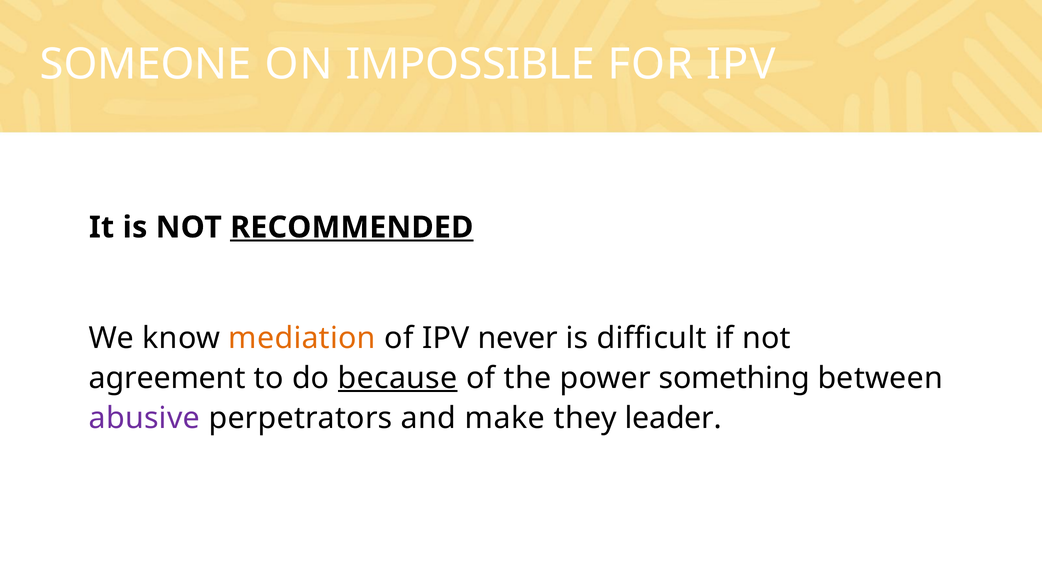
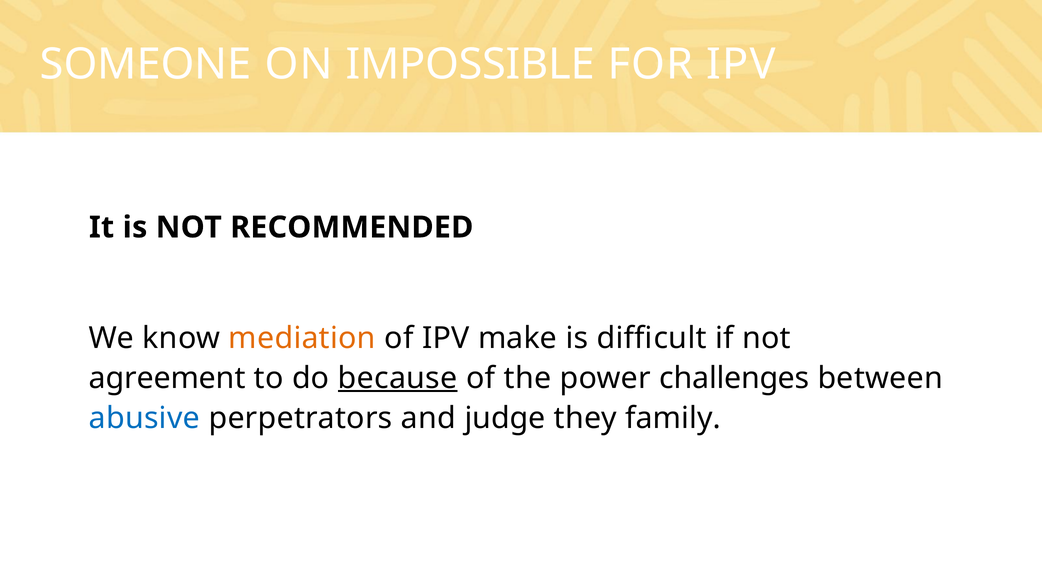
RECOMMENDED underline: present -> none
never: never -> make
something: something -> challenges
abusive colour: purple -> blue
make: make -> judge
leader: leader -> family
